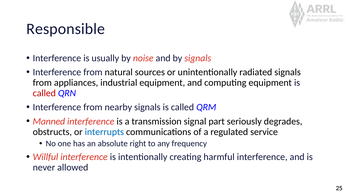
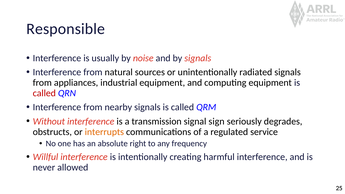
Manned: Manned -> Without
part: part -> sign
interrupts colour: blue -> orange
